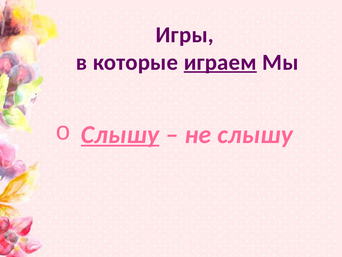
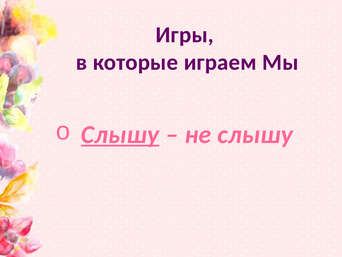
играем underline: present -> none
